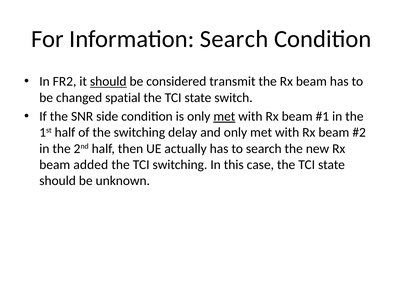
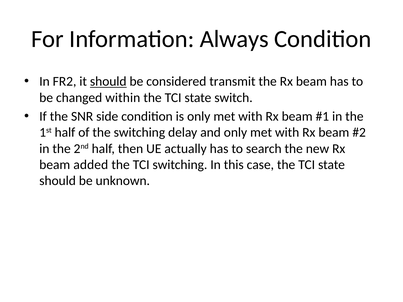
Information Search: Search -> Always
spatial: spatial -> within
met at (224, 116) underline: present -> none
